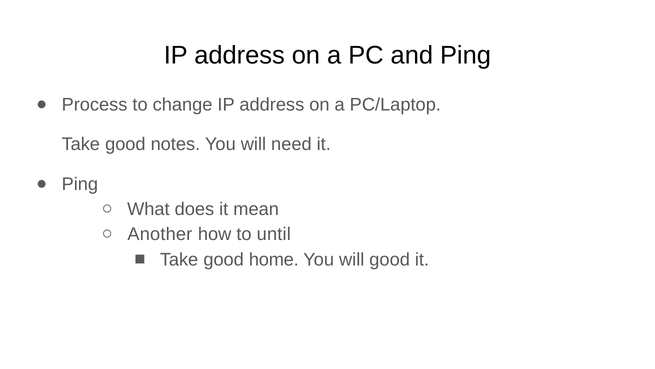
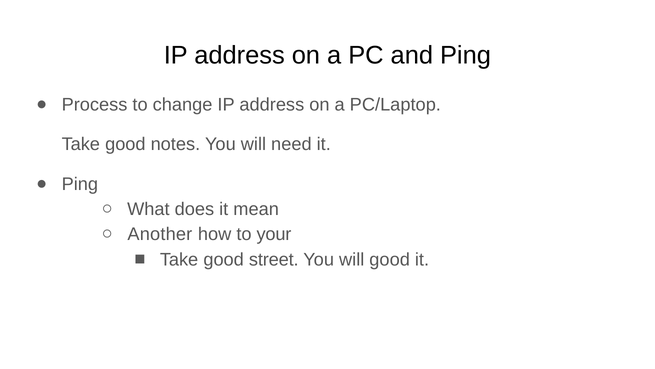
until: until -> your
home: home -> street
